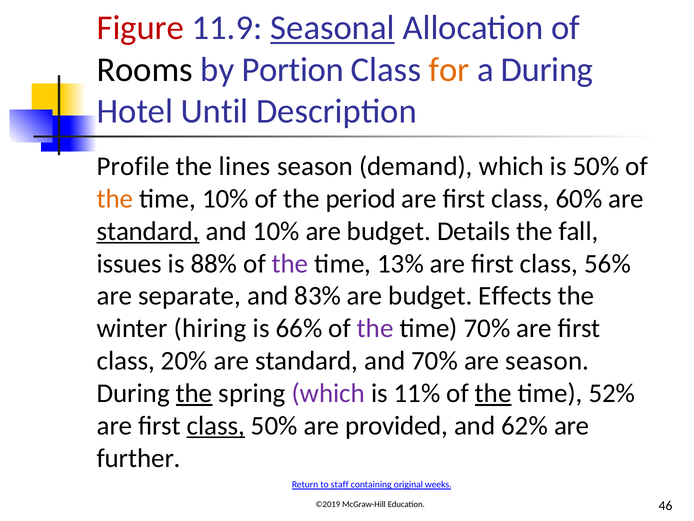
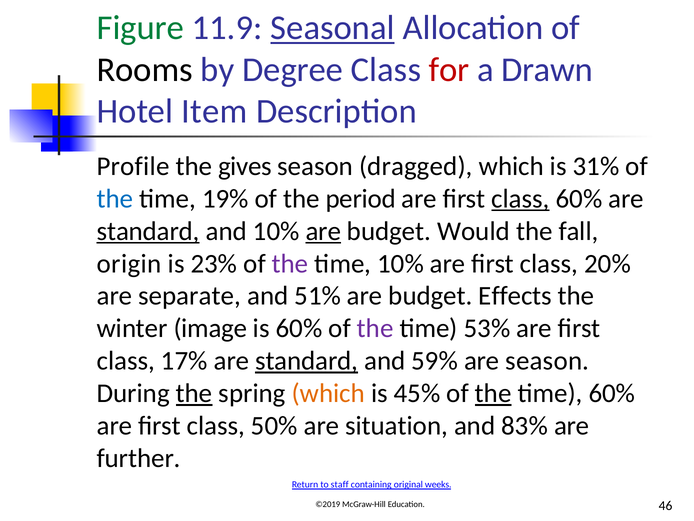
Figure colour: red -> green
Portion: Portion -> Degree
for colour: orange -> red
a During: During -> Drawn
Until: Until -> Item
lines: lines -> gives
demand: demand -> dragged
is 50%: 50% -> 31%
the at (115, 199) colour: orange -> blue
time 10%: 10% -> 19%
class at (521, 199) underline: none -> present
are at (323, 231) underline: none -> present
Details: Details -> Would
issues: issues -> origin
88%: 88% -> 23%
time 13%: 13% -> 10%
56%: 56% -> 20%
83%: 83% -> 51%
hiring: hiring -> image
is 66%: 66% -> 60%
time 70%: 70% -> 53%
20%: 20% -> 17%
standard at (307, 361) underline: none -> present
and 70%: 70% -> 59%
which at (328, 393) colour: purple -> orange
11%: 11% -> 45%
time 52%: 52% -> 60%
class at (216, 425) underline: present -> none
provided: provided -> situation
62%: 62% -> 83%
